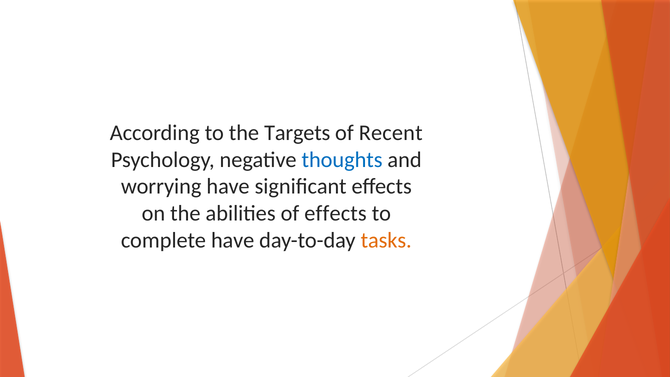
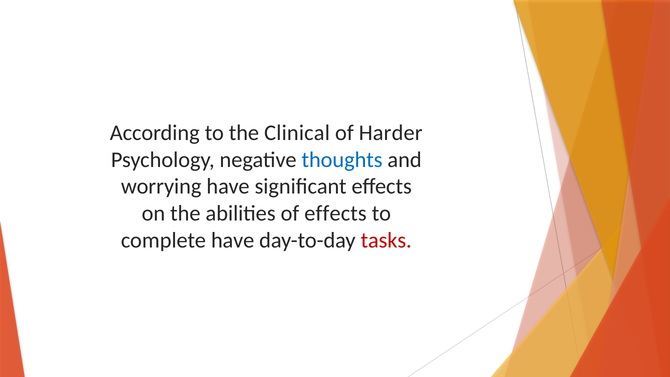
Targets: Targets -> Clinical
Recent: Recent -> Harder
tasks colour: orange -> red
